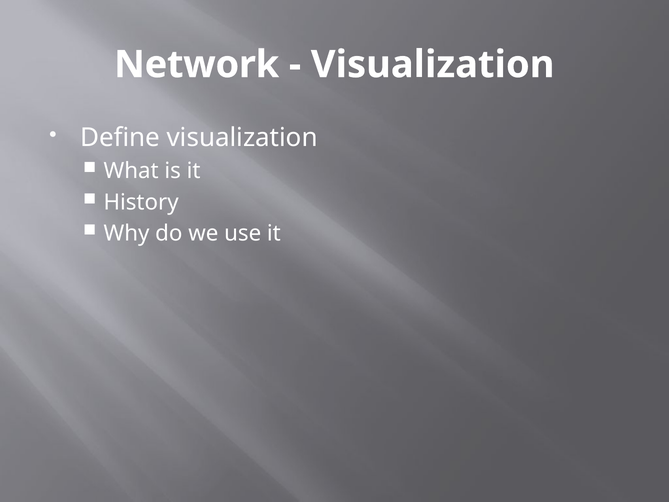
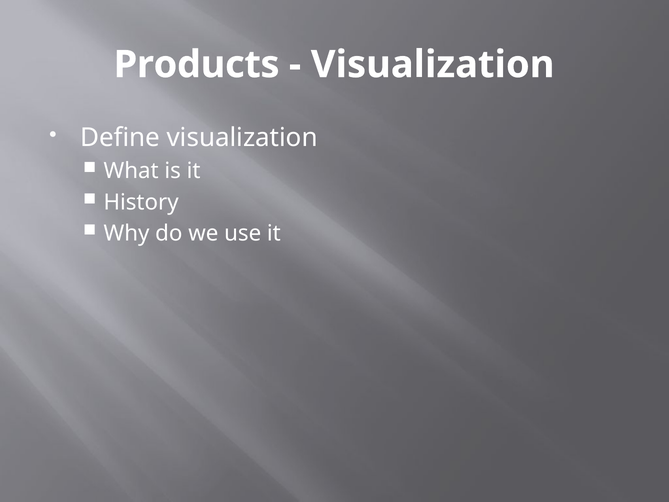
Network: Network -> Products
